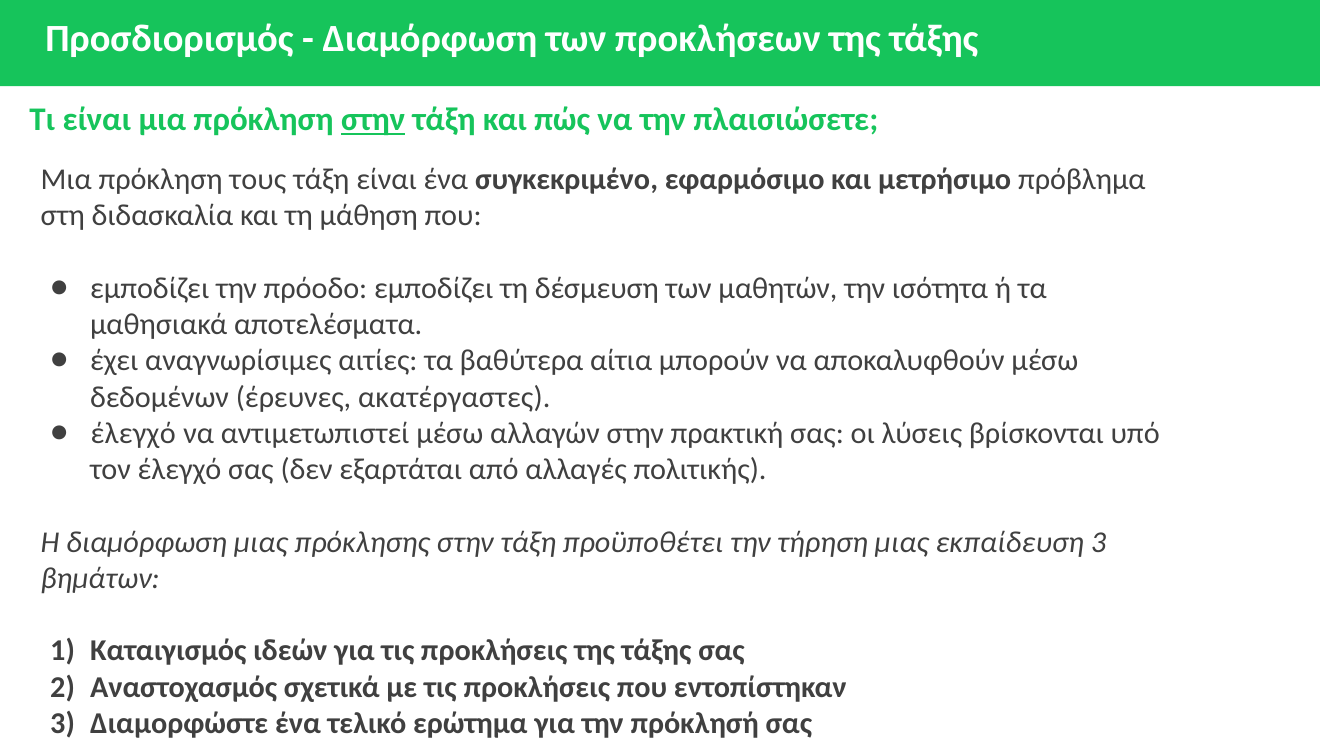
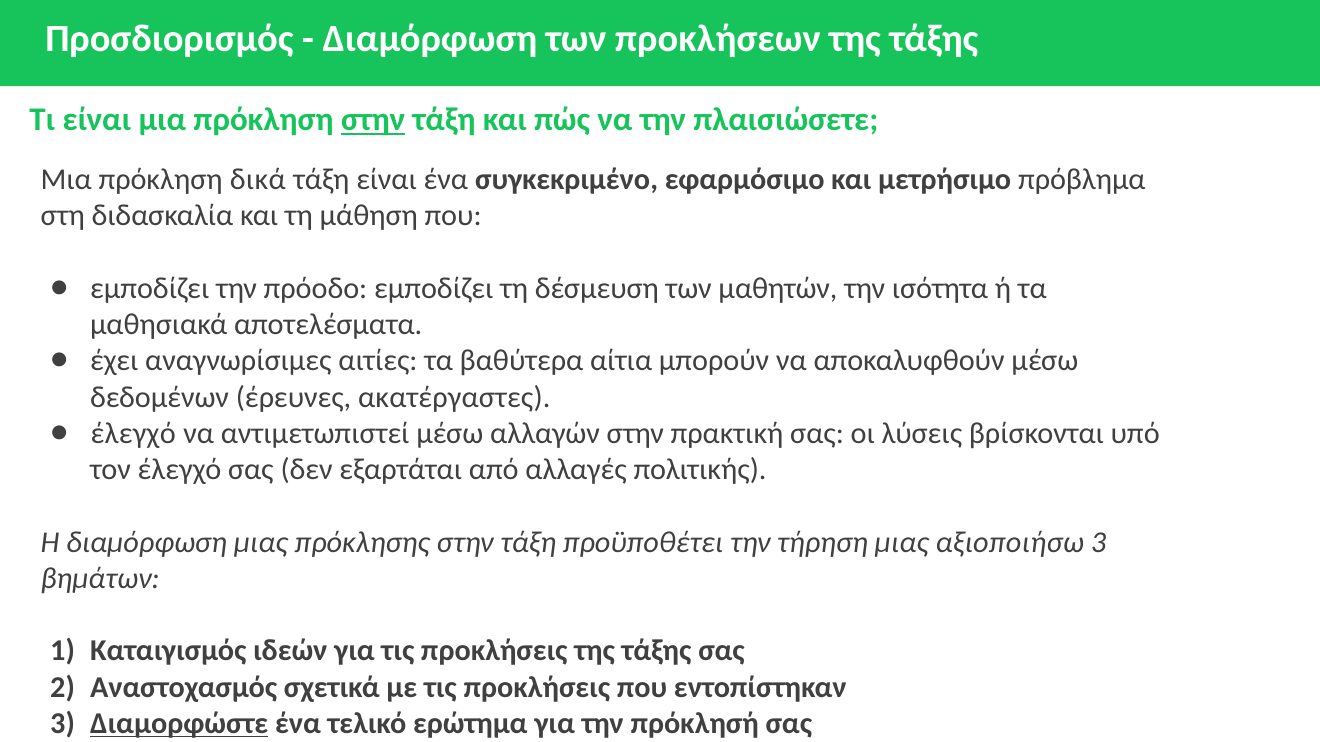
τους: τους -> δικά
εκπαίδευση: εκπαίδευση -> αξιοποιήσω
Διαμορφώστε underline: none -> present
